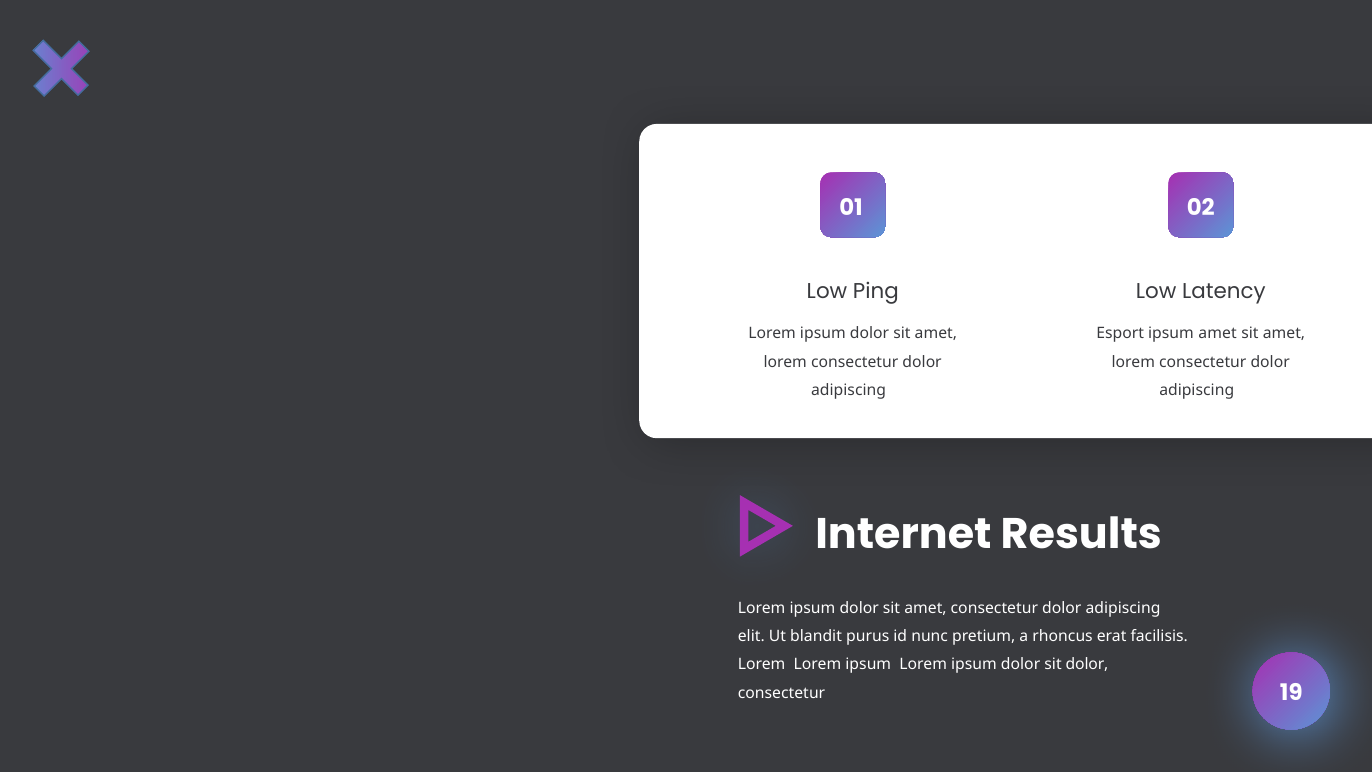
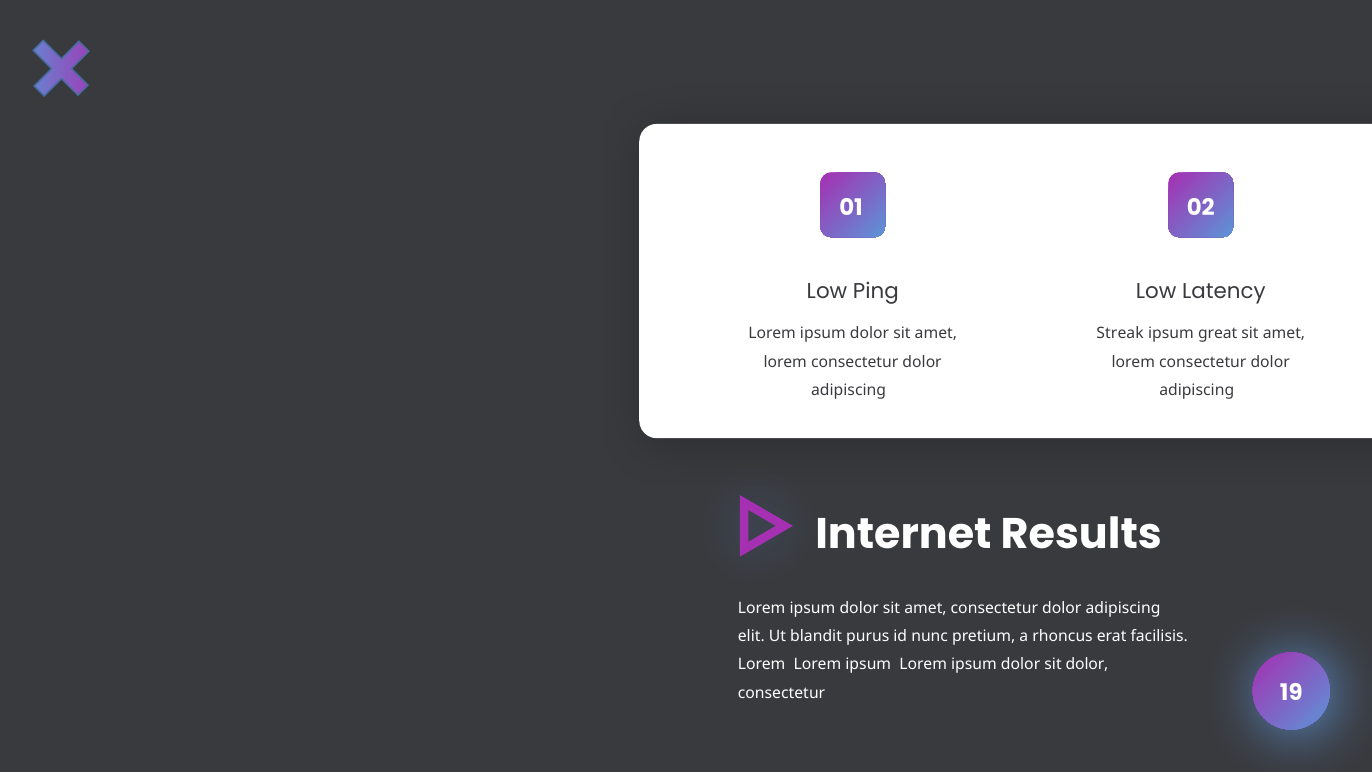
Esport: Esport -> Streak
ipsum amet: amet -> great
